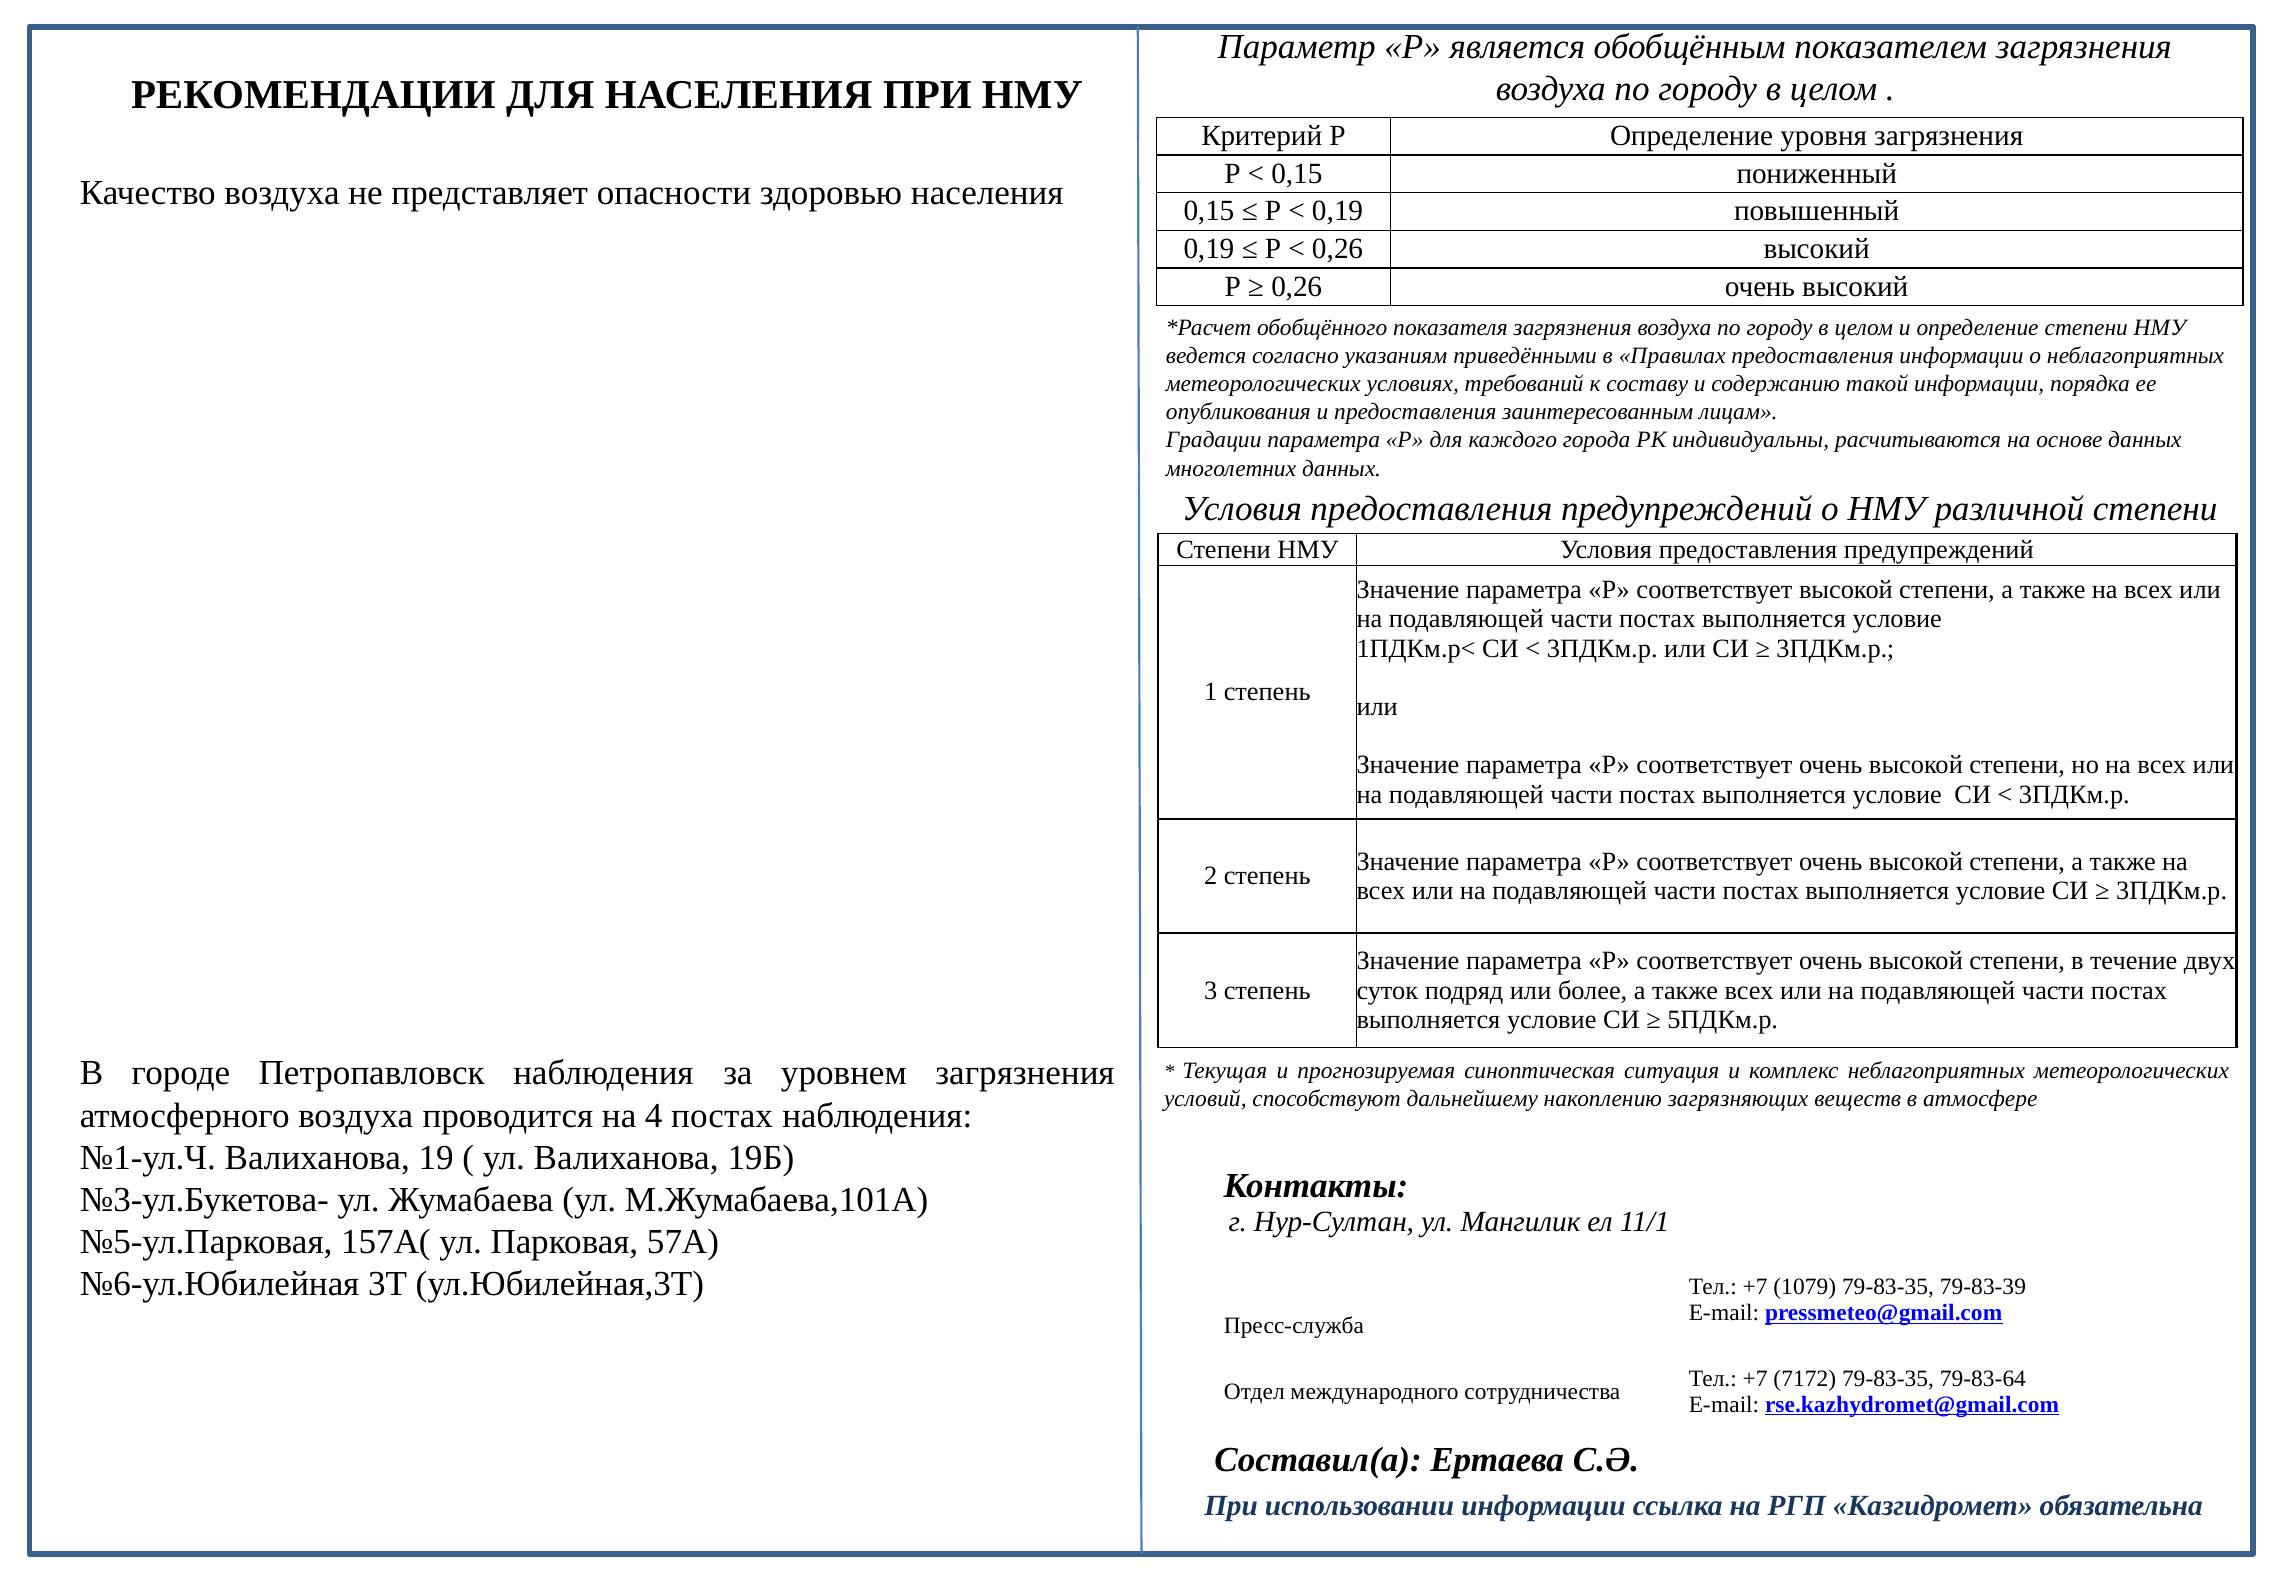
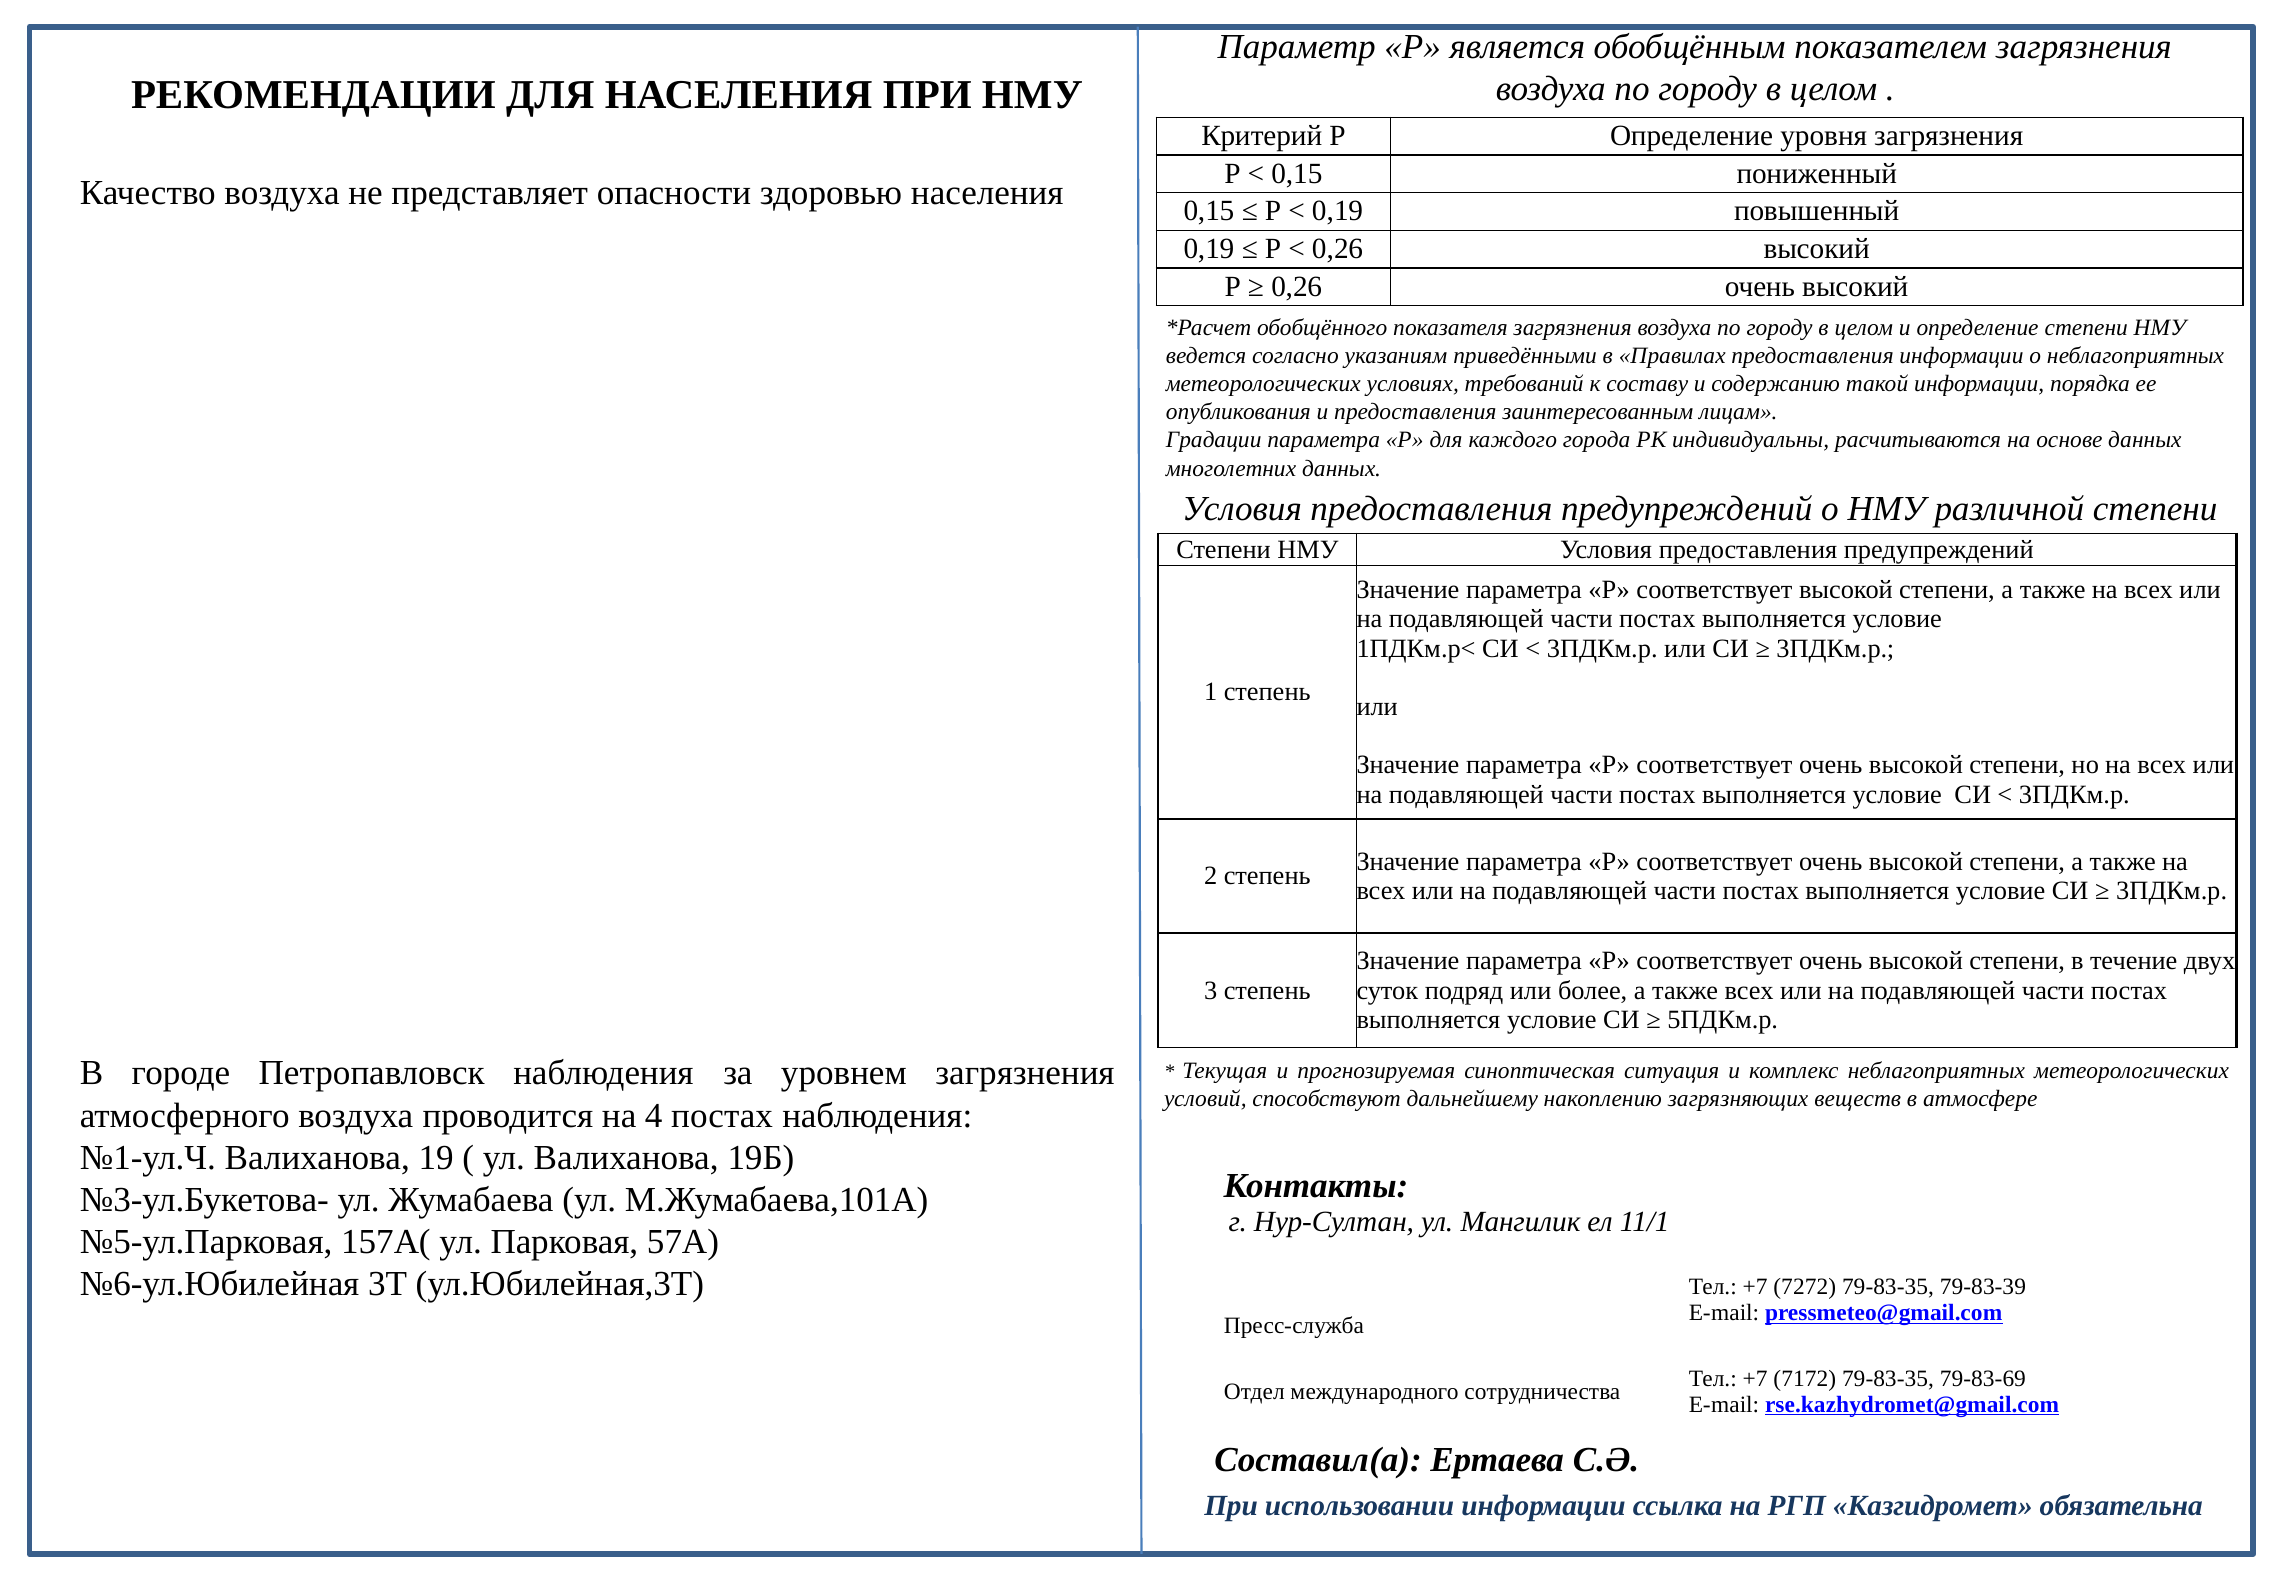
1079: 1079 -> 7272
79-83-64: 79-83-64 -> 79-83-69
